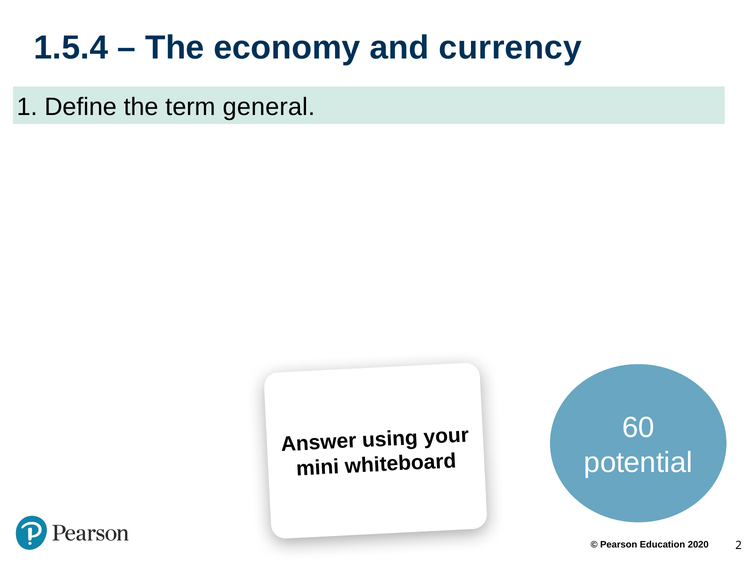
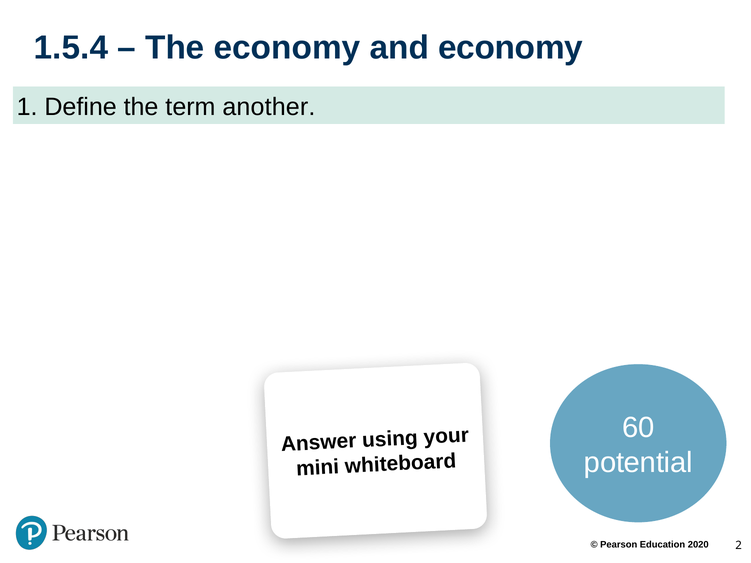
and currency: currency -> economy
general: general -> another
